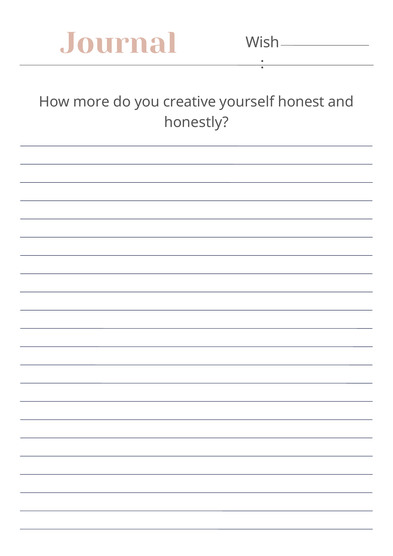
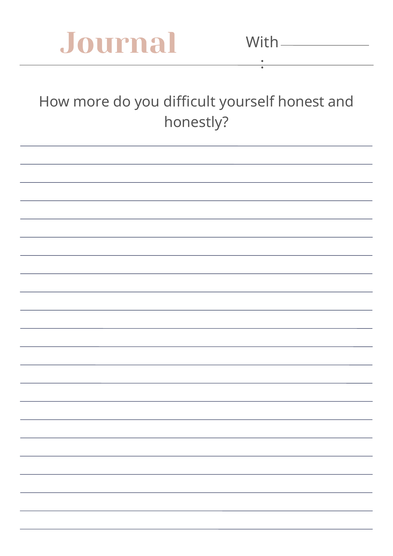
Wish: Wish -> With
creative: creative -> difficult
